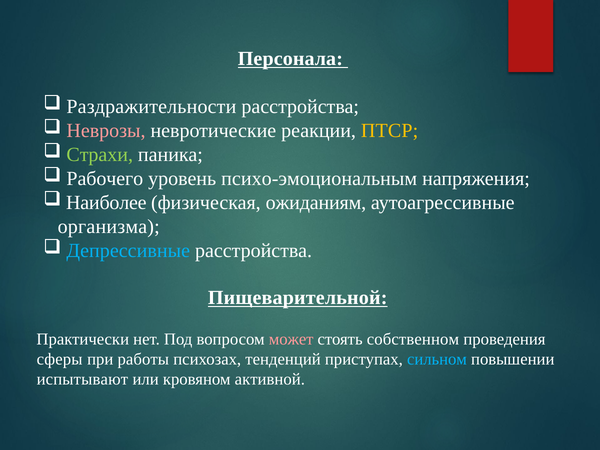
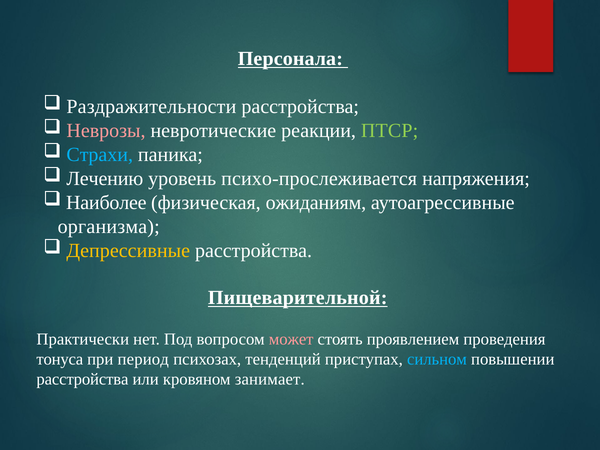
ПТСР colour: yellow -> light green
Страхи colour: light green -> light blue
Рабочего: Рабочего -> Лечению
психо-эмоциональным: психо-эмоциональным -> психо-прослеживается
Депрессивные colour: light blue -> yellow
собственном: собственном -> проявлением
сферы: сферы -> тонуса
работы: работы -> период
испытывают at (82, 379): испытывают -> расстройства
активной: активной -> занимает
